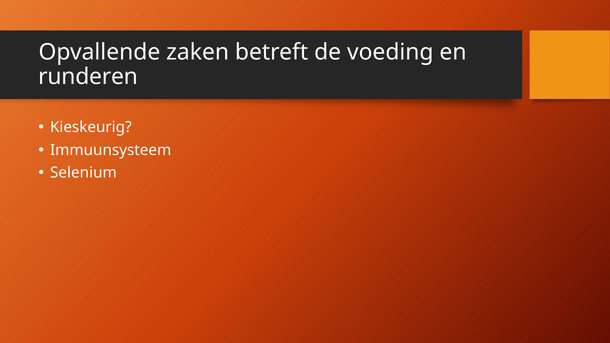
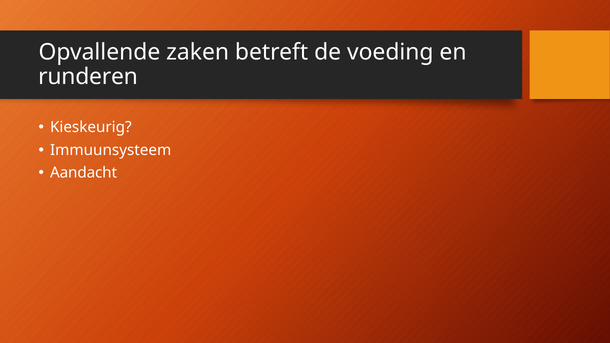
Selenium: Selenium -> Aandacht
